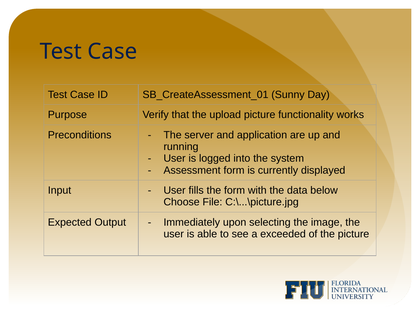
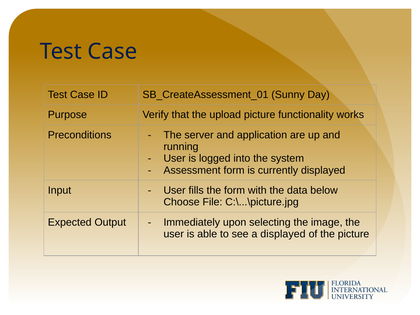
a exceeded: exceeded -> displayed
